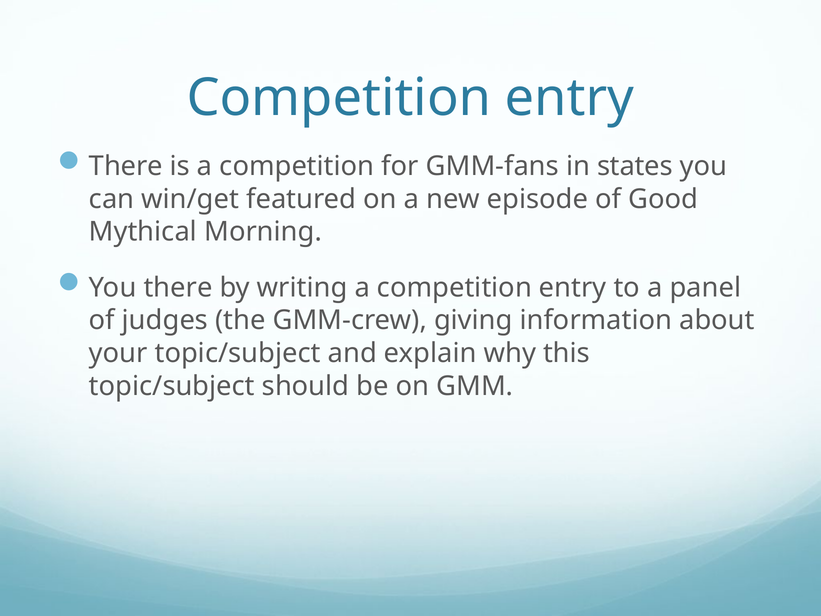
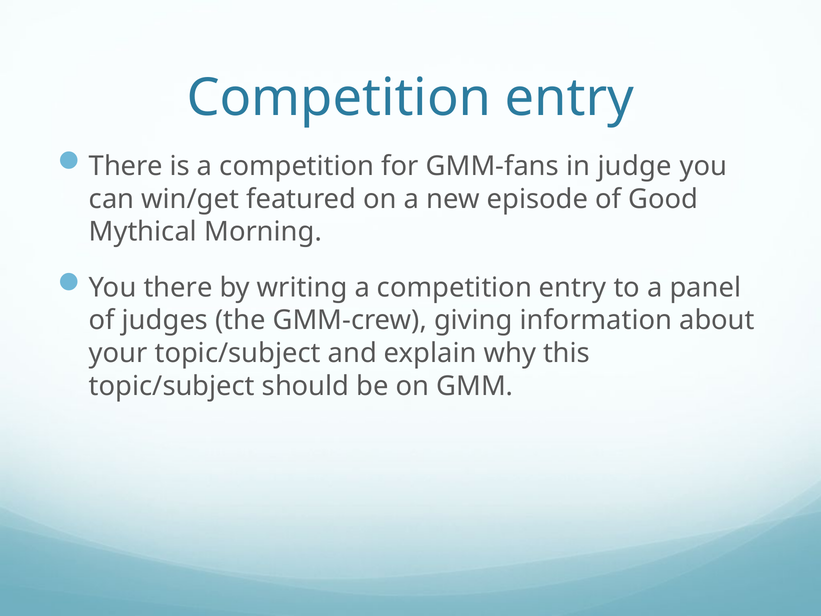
states: states -> judge
